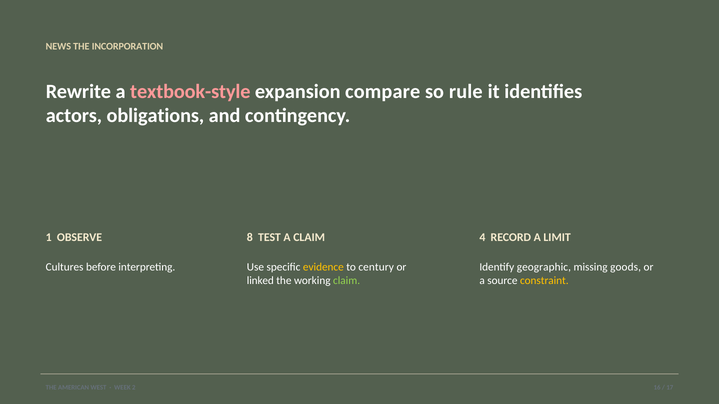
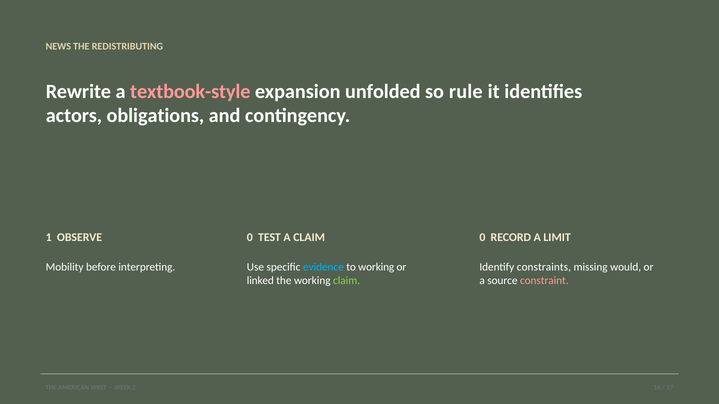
INCORPORATION: INCORPORATION -> REDISTRIBUTING
compare: compare -> unfolded
OBSERVE 8: 8 -> 0
CLAIM 4: 4 -> 0
Cultures: Cultures -> Mobility
evidence colour: yellow -> light blue
to century: century -> working
geographic: geographic -> constraints
goods: goods -> would
constraint colour: yellow -> pink
